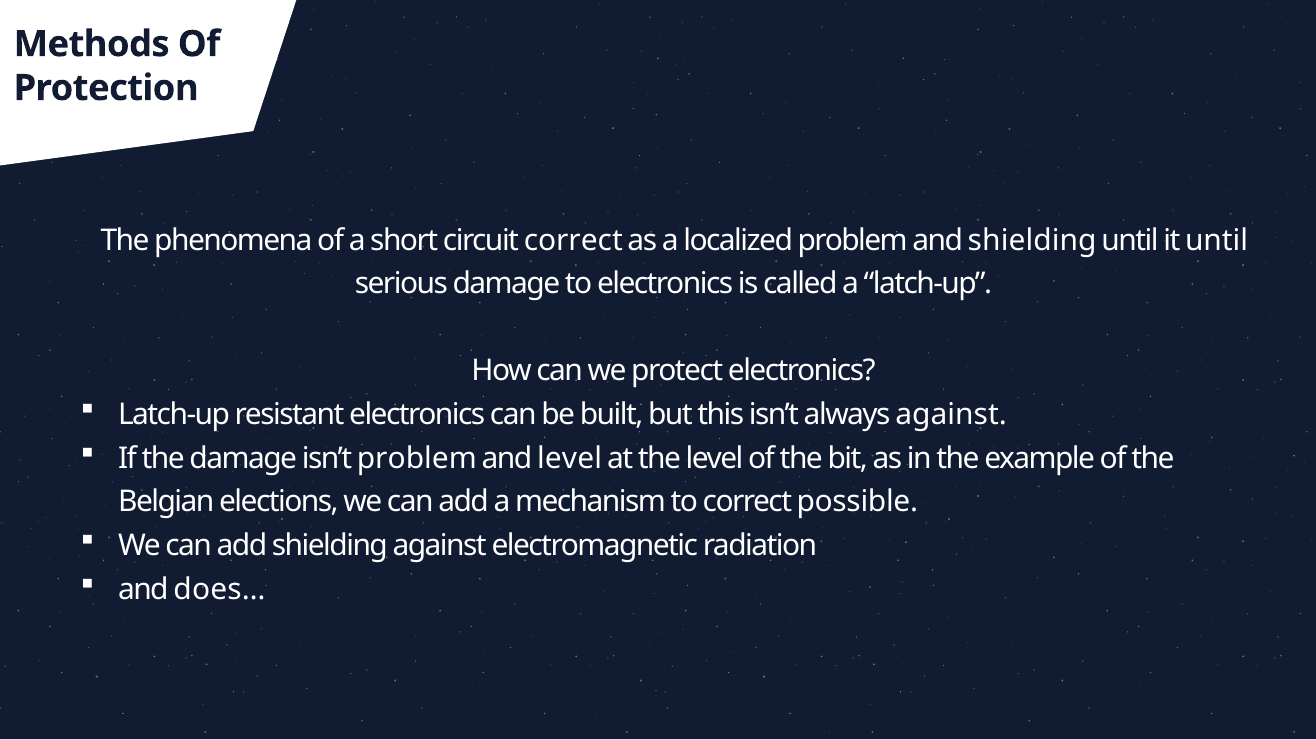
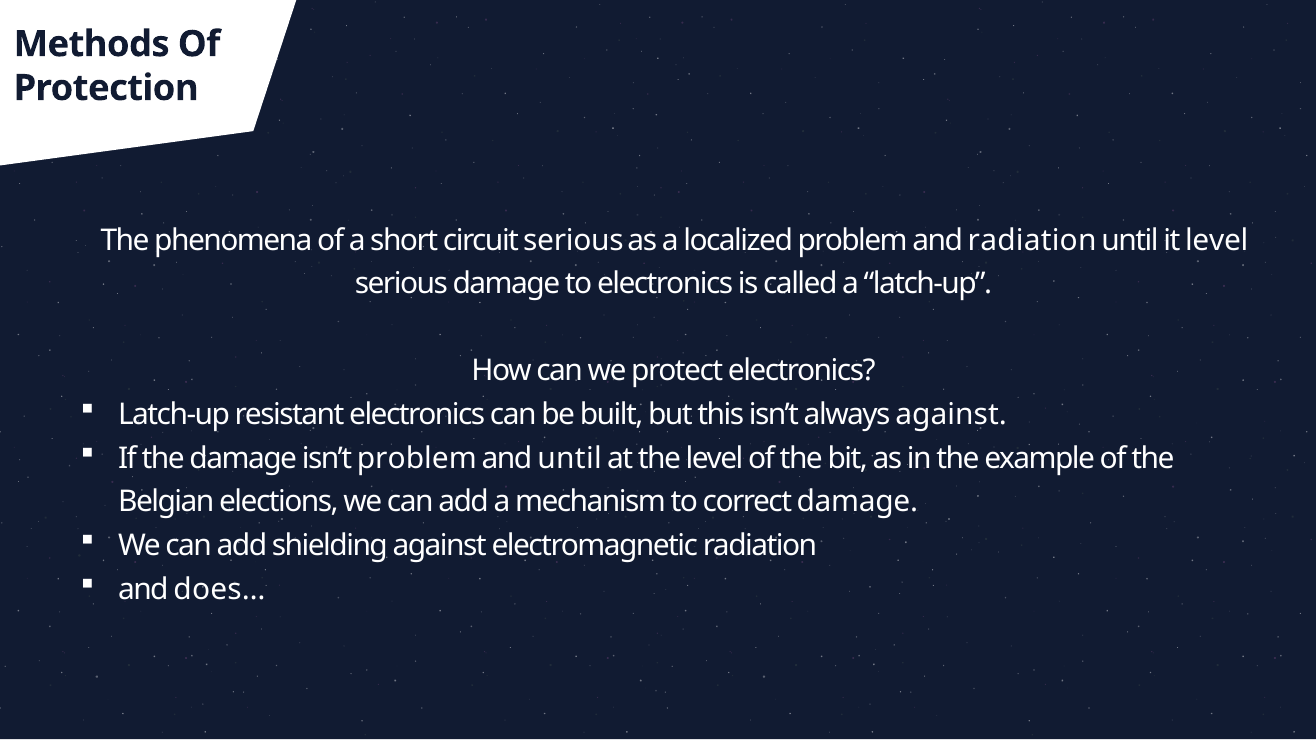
circuit correct: correct -> serious
and shielding: shielding -> radiation
it until: until -> level
and level: level -> until
correct possible: possible -> damage
